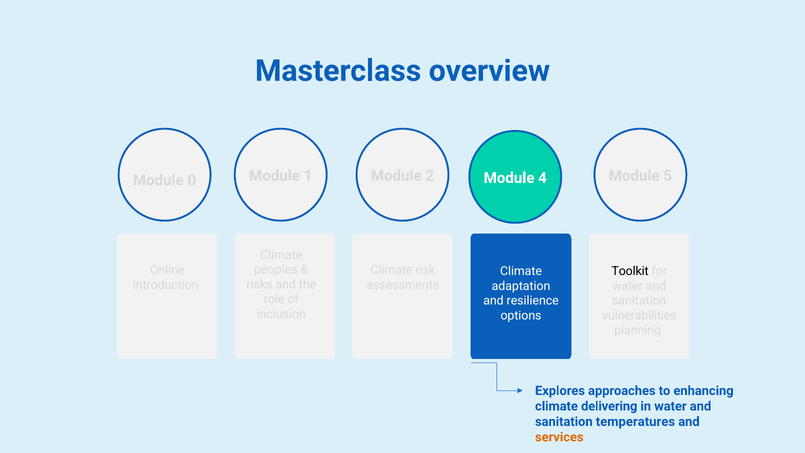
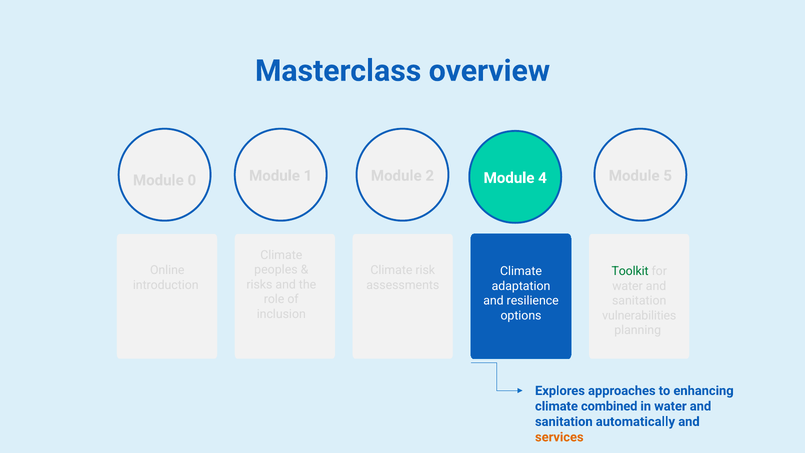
Toolkit colour: black -> green
delivering: delivering -> combined
temperatures: temperatures -> automatically
